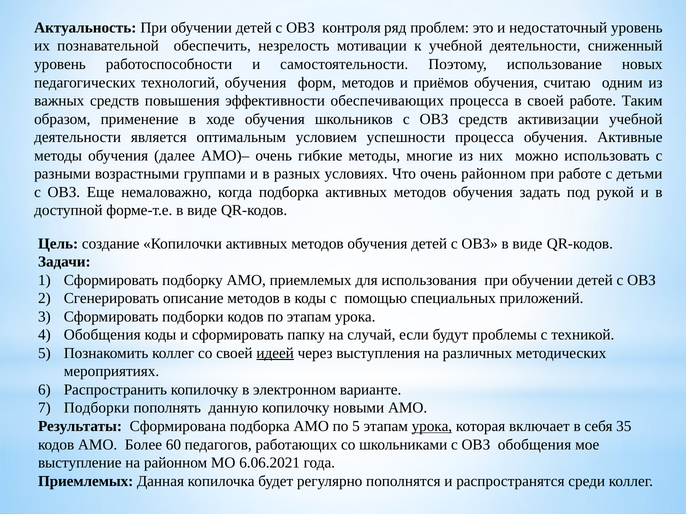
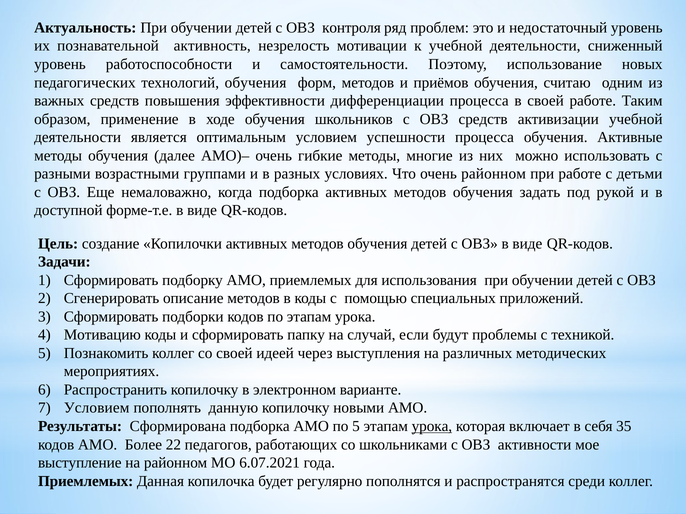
обеспечить: обеспечить -> активность
обеспечивающих: обеспечивающих -> дифференциации
Обобщения at (102, 335): Обобщения -> Мотивацию
идеей underline: present -> none
Подборки at (97, 408): Подборки -> Условием
60: 60 -> 22
ОВЗ обобщения: обобщения -> активности
6.06.2021: 6.06.2021 -> 6.07.2021
